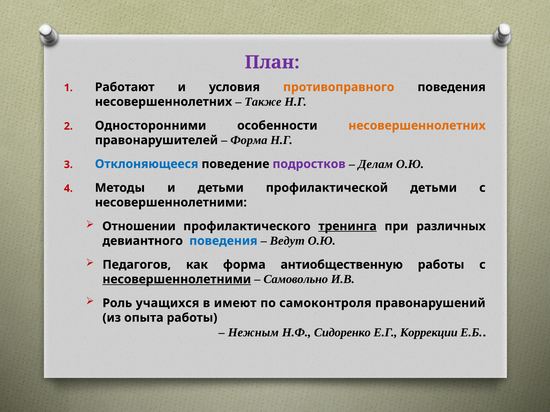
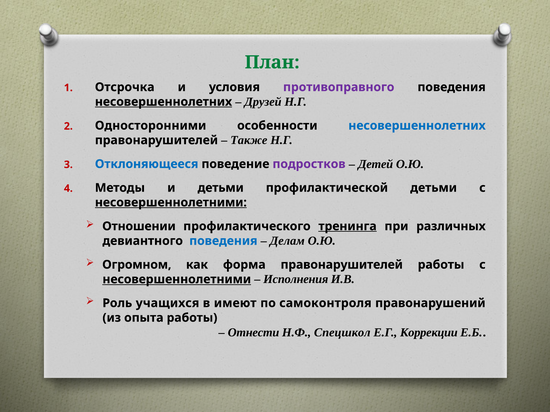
План colour: purple -> green
Работают: Работают -> Отсрочка
противоправного colour: orange -> purple
несовершеннолетних at (163, 102) underline: none -> present
Также: Также -> Друзей
несовершеннолетних at (417, 126) colour: orange -> blue
Форма at (249, 140): Форма -> Также
Делам: Делам -> Детей
несовершеннолетними at (171, 203) underline: none -> present
Ведут: Ведут -> Делам
Педагогов: Педагогов -> Огромном
форма антиобщественную: антиобщественную -> правонарушителей
Самовольно: Самовольно -> Исполнения
Нежным: Нежным -> Отнести
Сидоренко: Сидоренко -> Спецшкол
